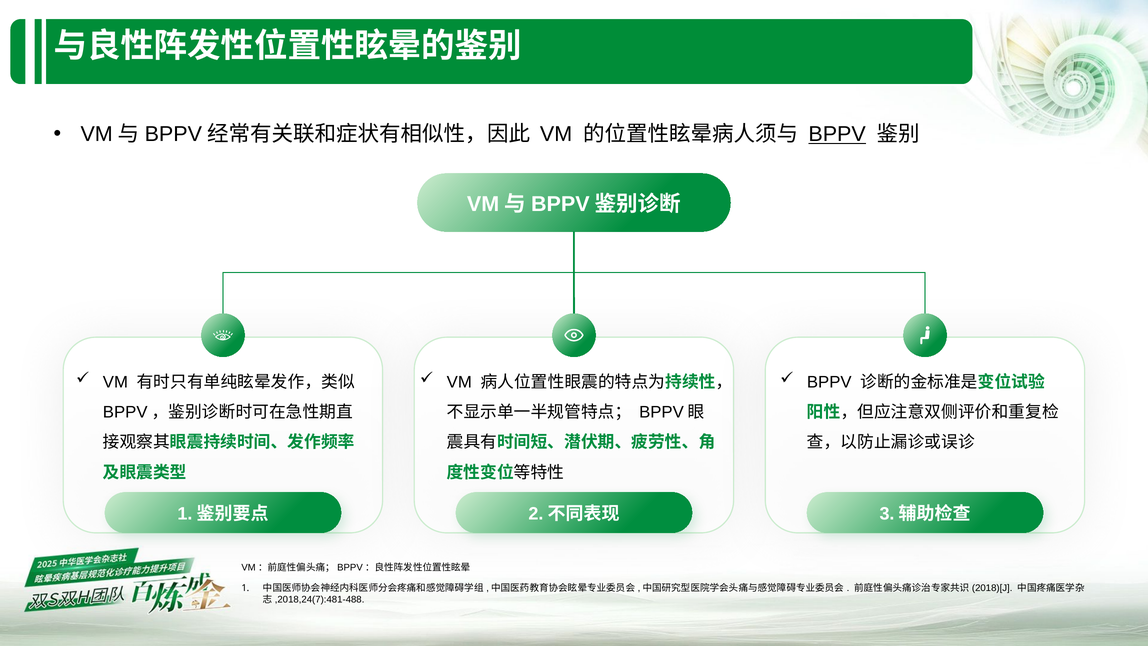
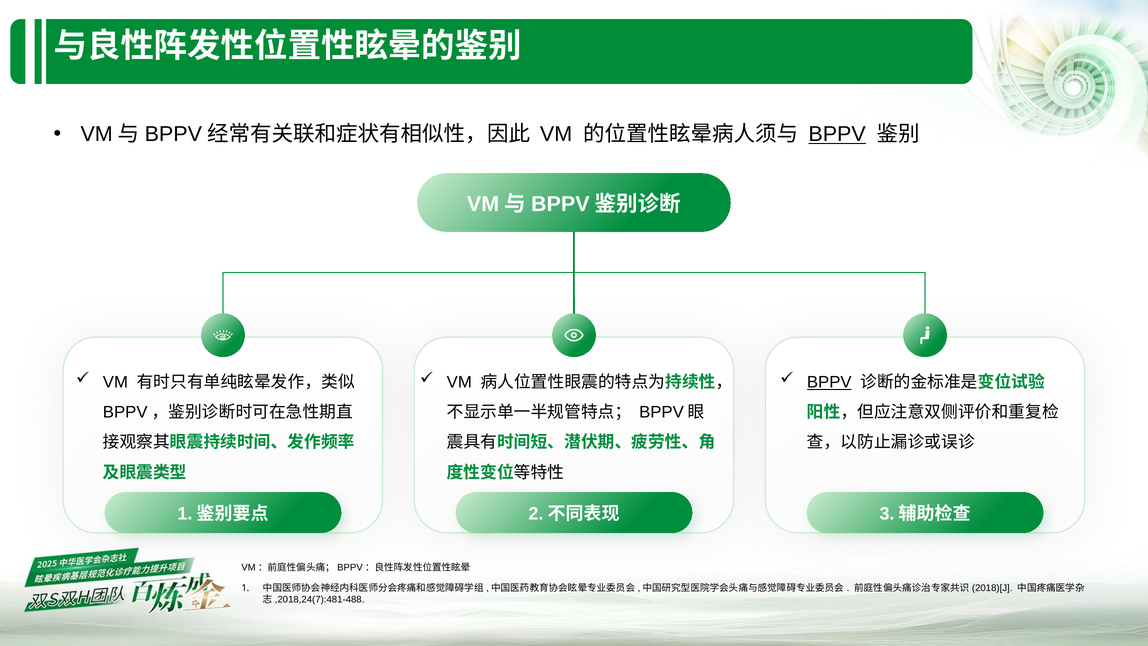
BPPV at (829, 382) underline: none -> present
